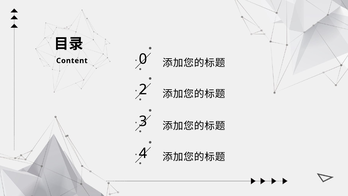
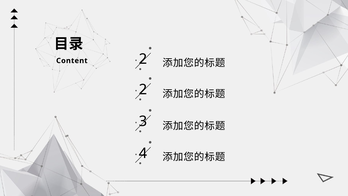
Content 0: 0 -> 2
